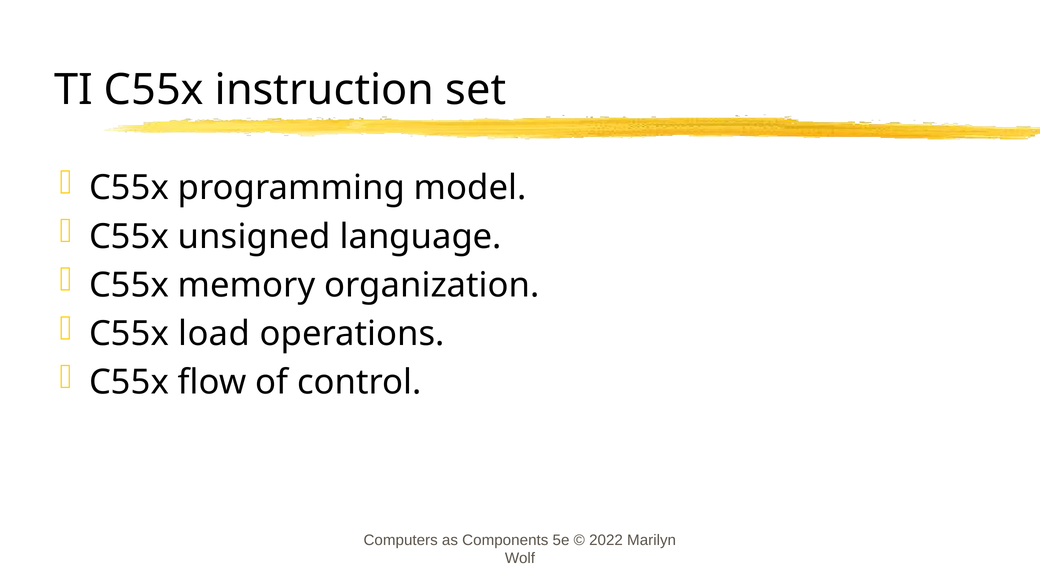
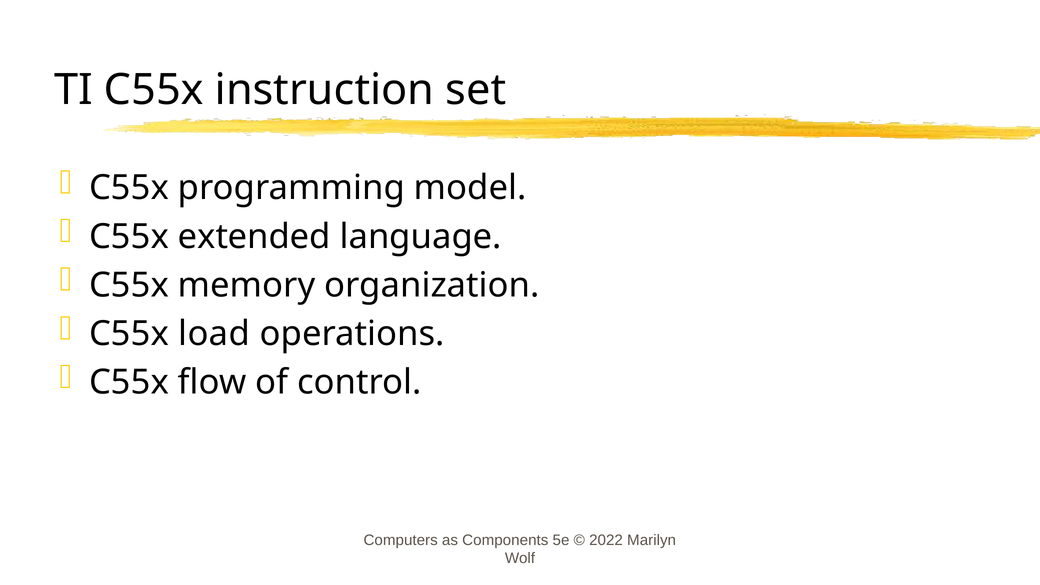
unsigned: unsigned -> extended
